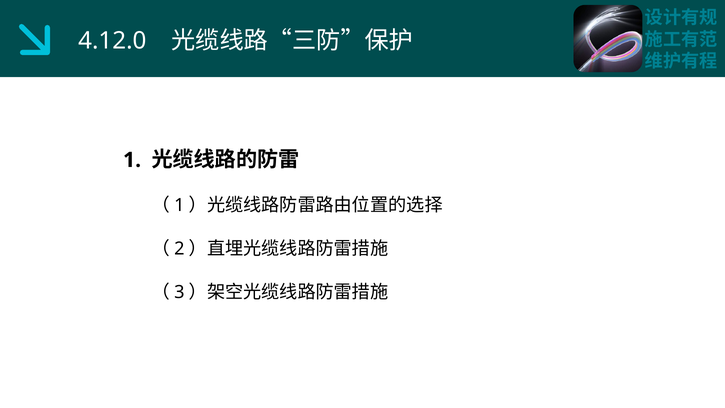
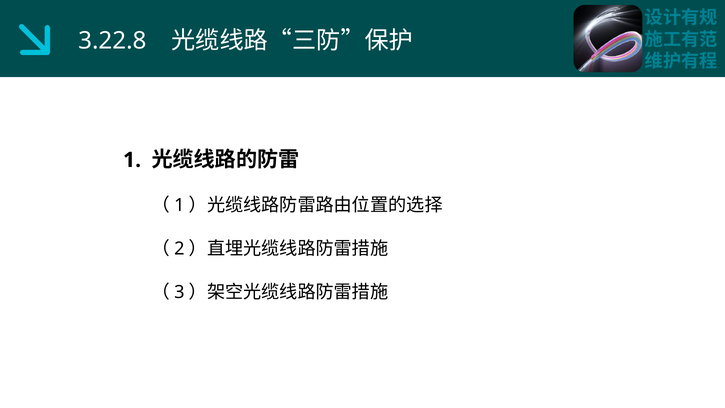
4.12.0: 4.12.0 -> 3.22.8
